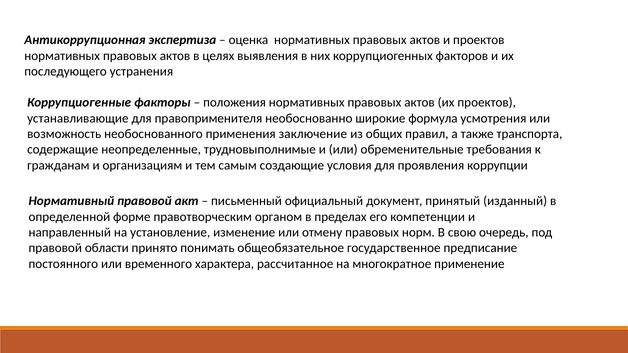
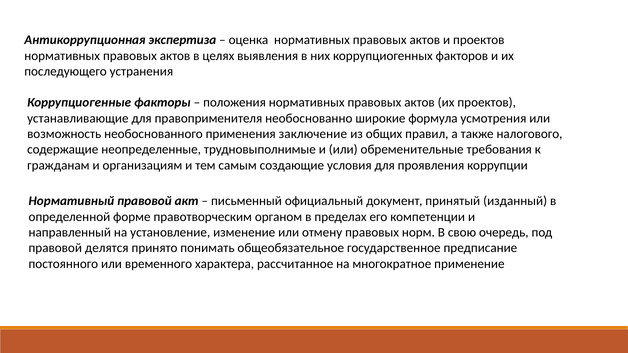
транспорта: транспорта -> налогового
области: области -> делятся
